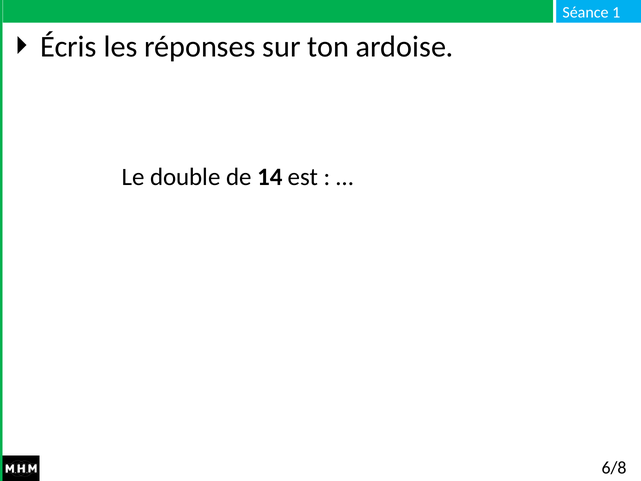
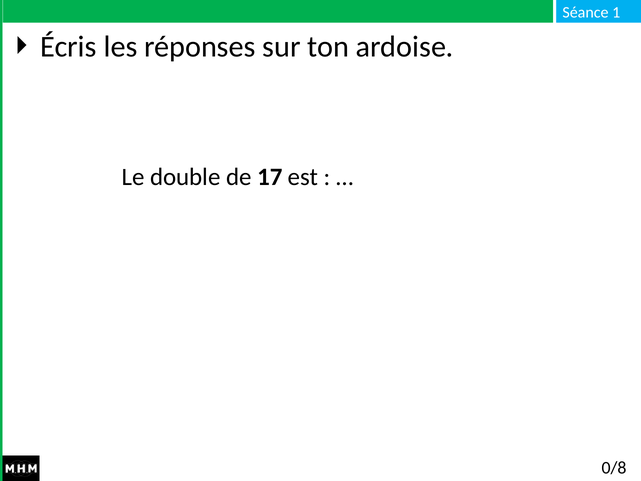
14: 14 -> 17
6/8: 6/8 -> 0/8
